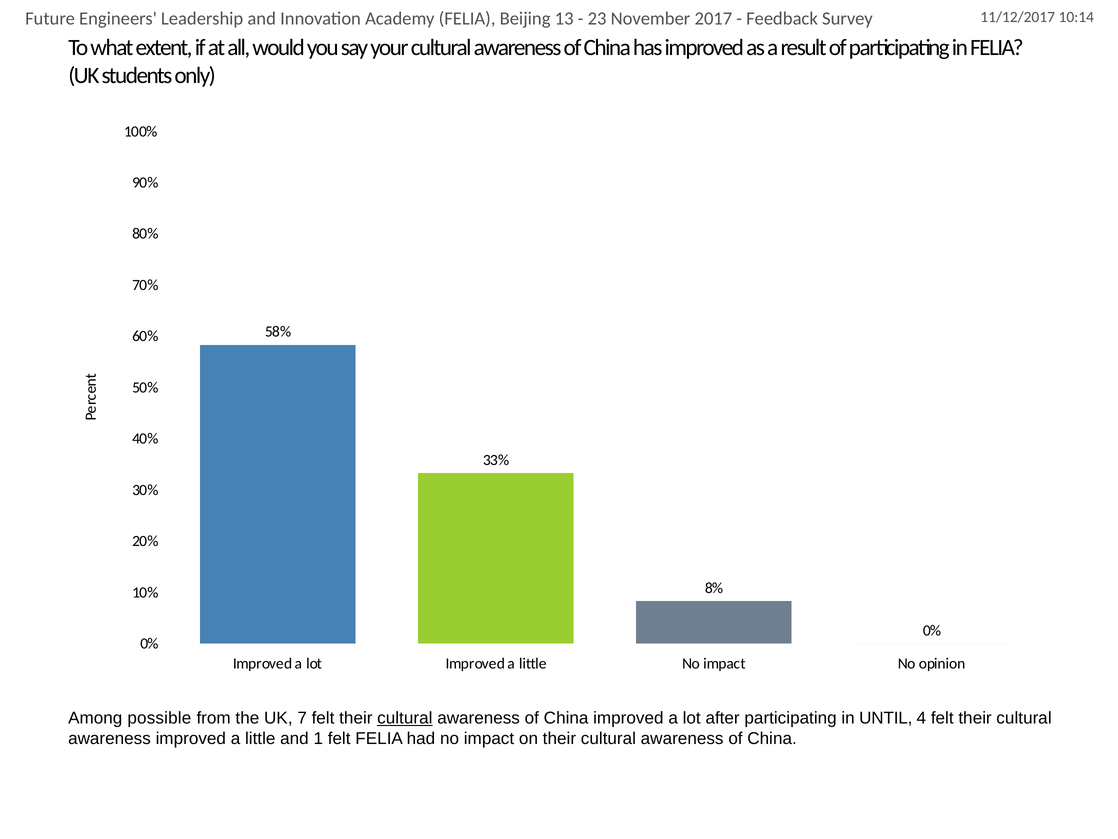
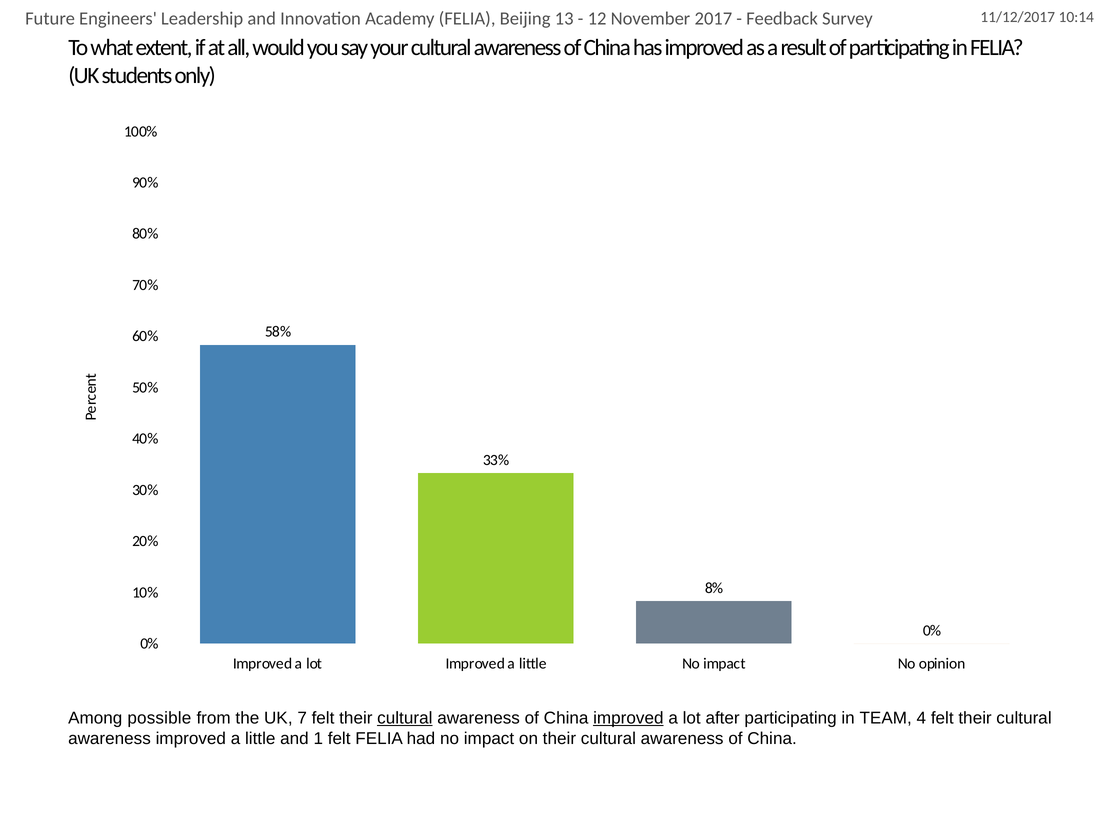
23: 23 -> 12
improved at (628, 718) underline: none -> present
UNTIL: UNTIL -> TEAM
